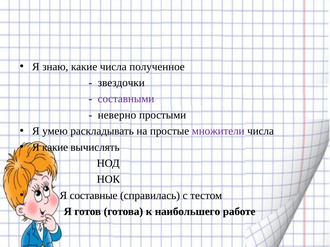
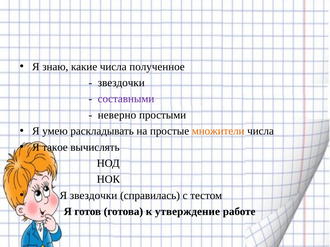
множители colour: purple -> orange
Я какие: какие -> такое
Я составные: составные -> звездочки
наибольшего: наибольшего -> утверждение
